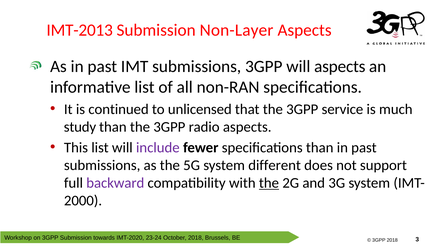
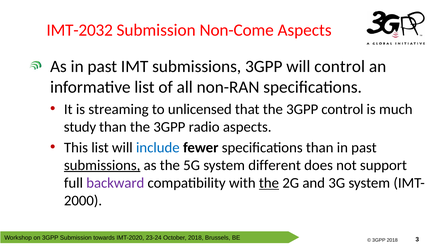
IMT-2013: IMT-2013 -> IMT-2032
Non-Layer: Non-Layer -> Non-Come
will aspects: aspects -> control
continued: continued -> streaming
3GPP service: service -> control
include colour: purple -> blue
submissions at (102, 165) underline: none -> present
